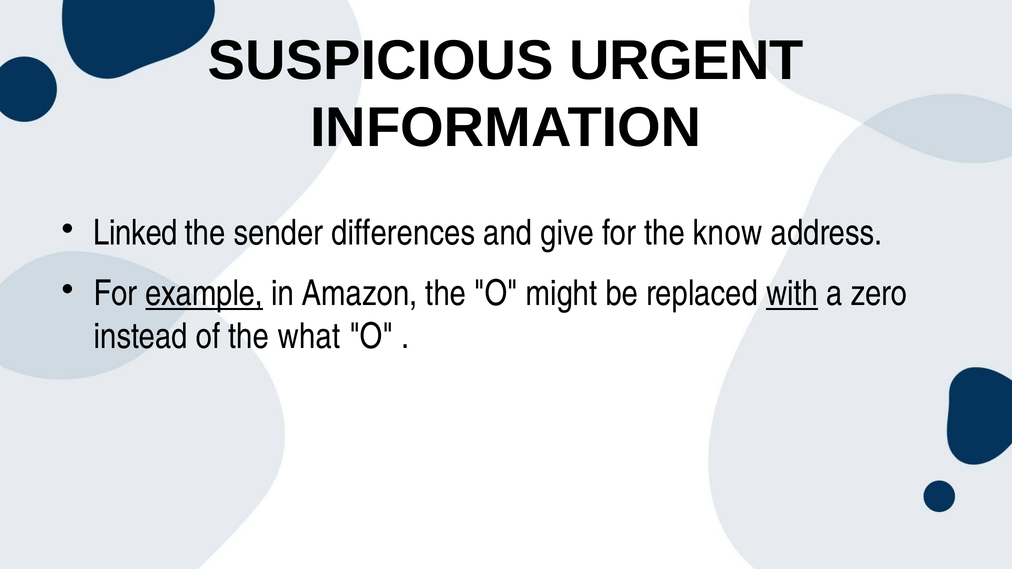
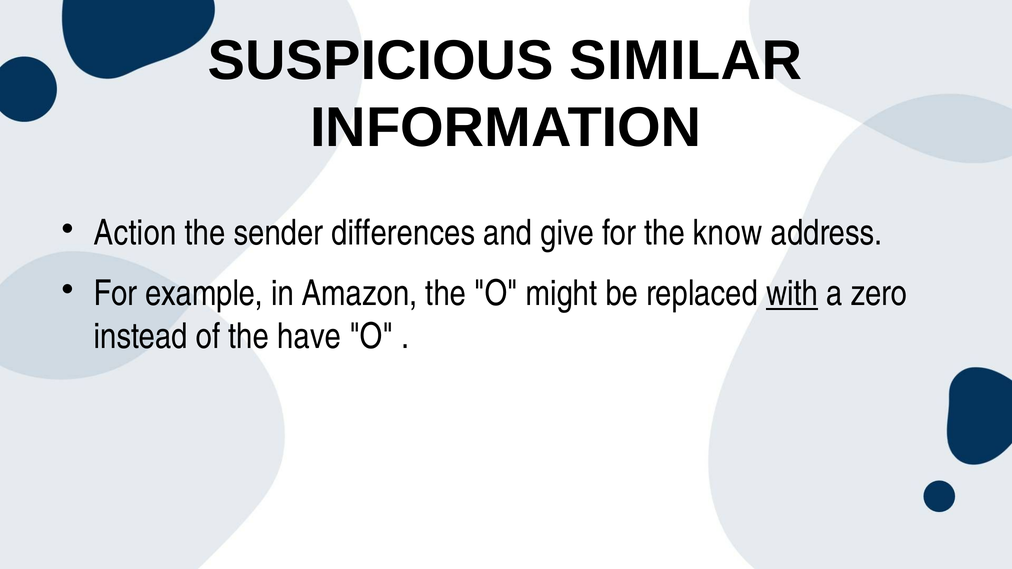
URGENT: URGENT -> SIMILAR
Linked: Linked -> Action
example underline: present -> none
what: what -> have
